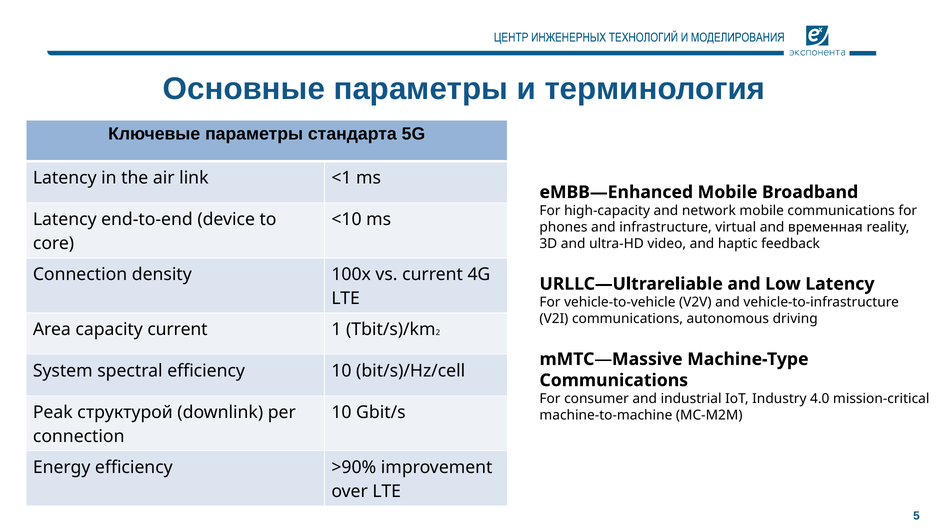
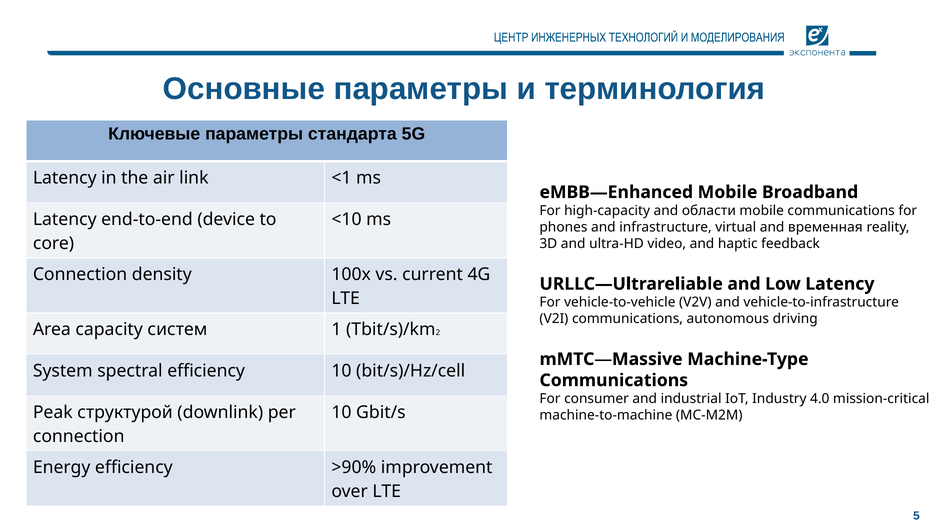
network: network -> области
capacity current: current -> систем
